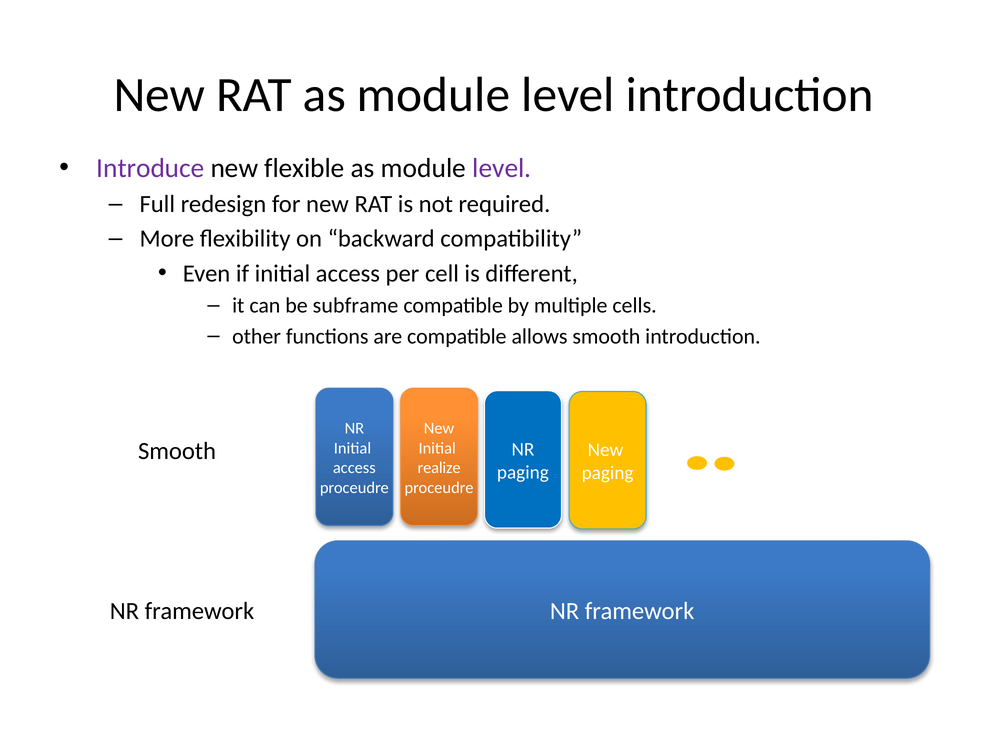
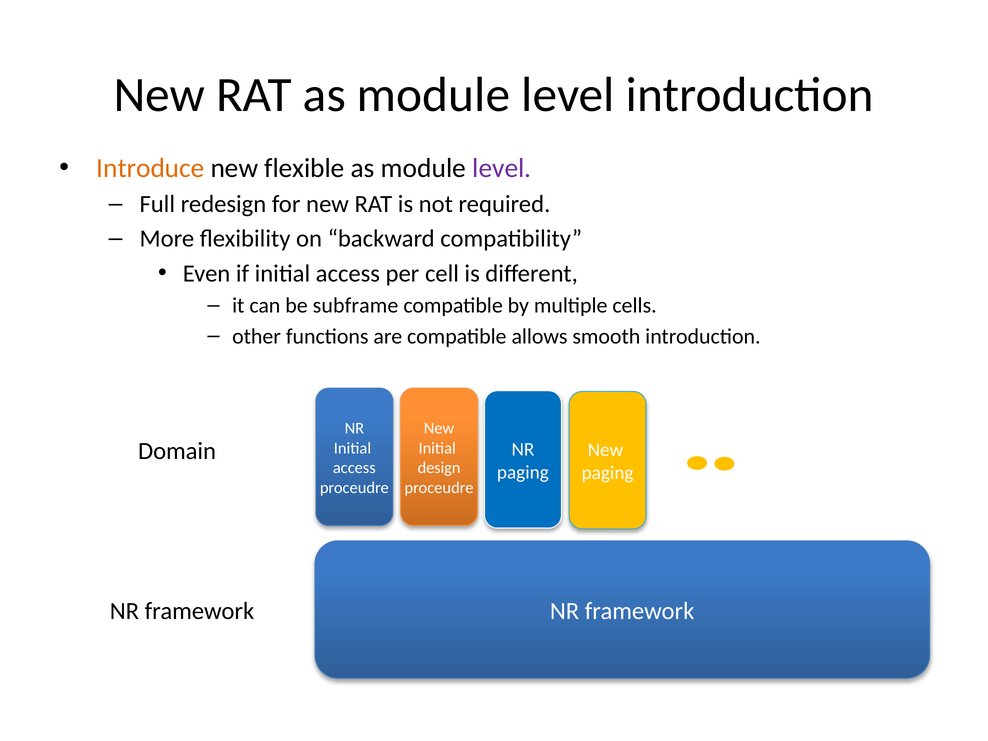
Introduce colour: purple -> orange
Smooth at (177, 451): Smooth -> Domain
realize: realize -> design
